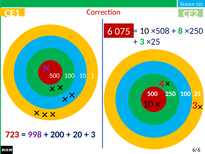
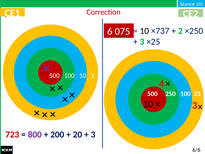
×508: ×508 -> ×737
8: 8 -> 2
998: 998 -> 800
